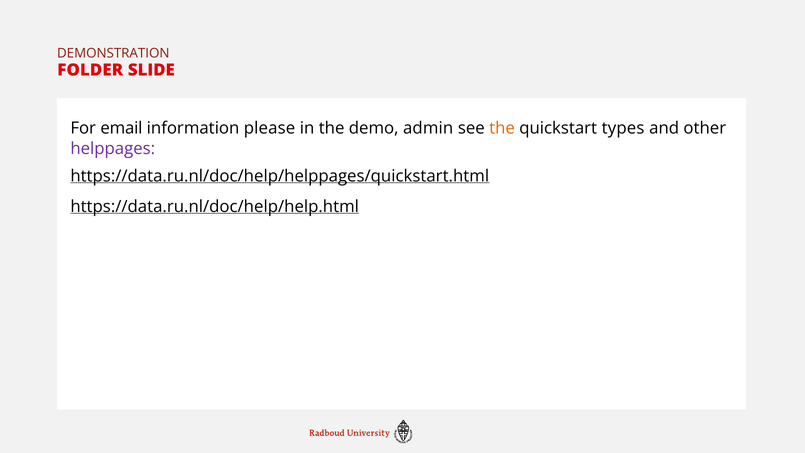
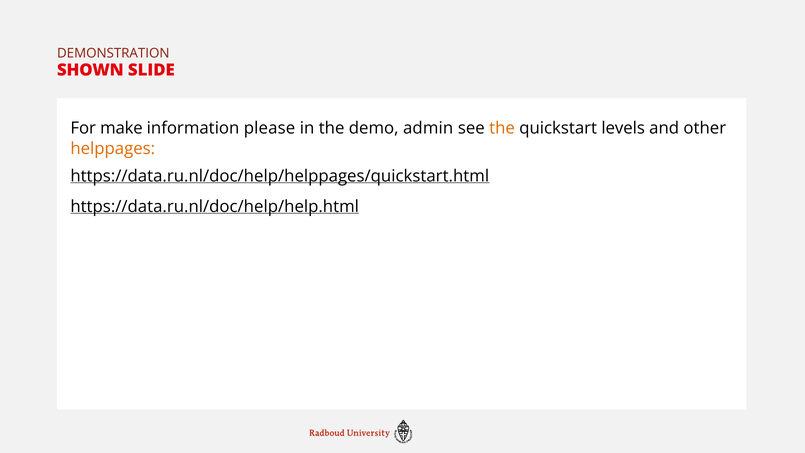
FOLDER: FOLDER -> SHOWN
email: email -> make
types: types -> levels
helppages colour: purple -> orange
